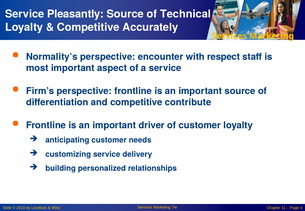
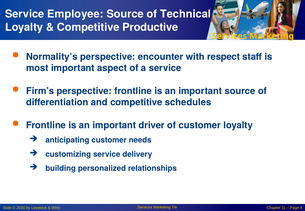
Pleasantly: Pleasantly -> Employee
Accurately: Accurately -> Productive
contribute: contribute -> schedules
